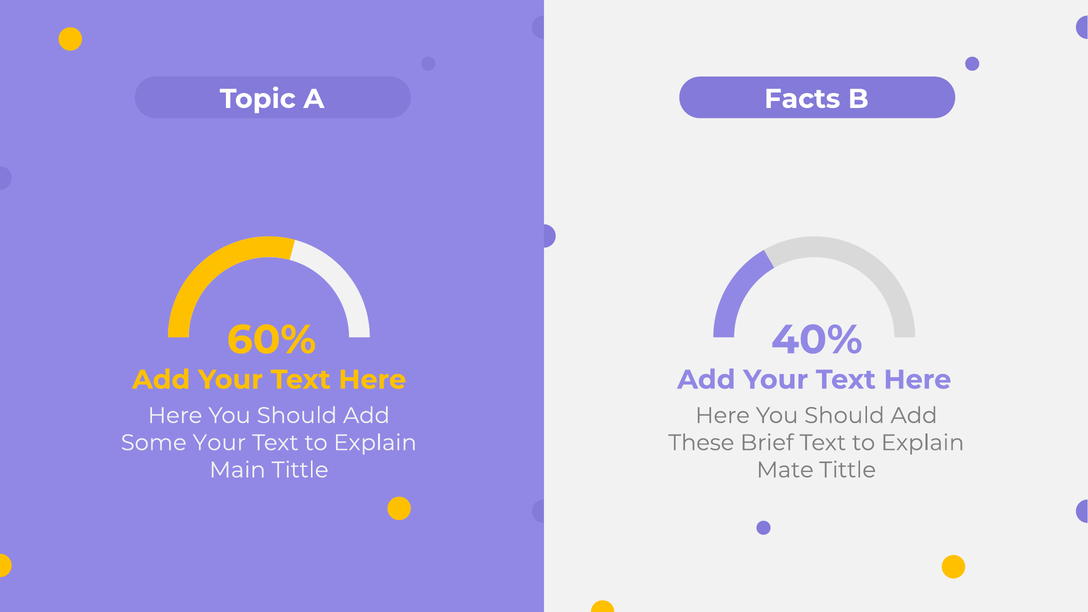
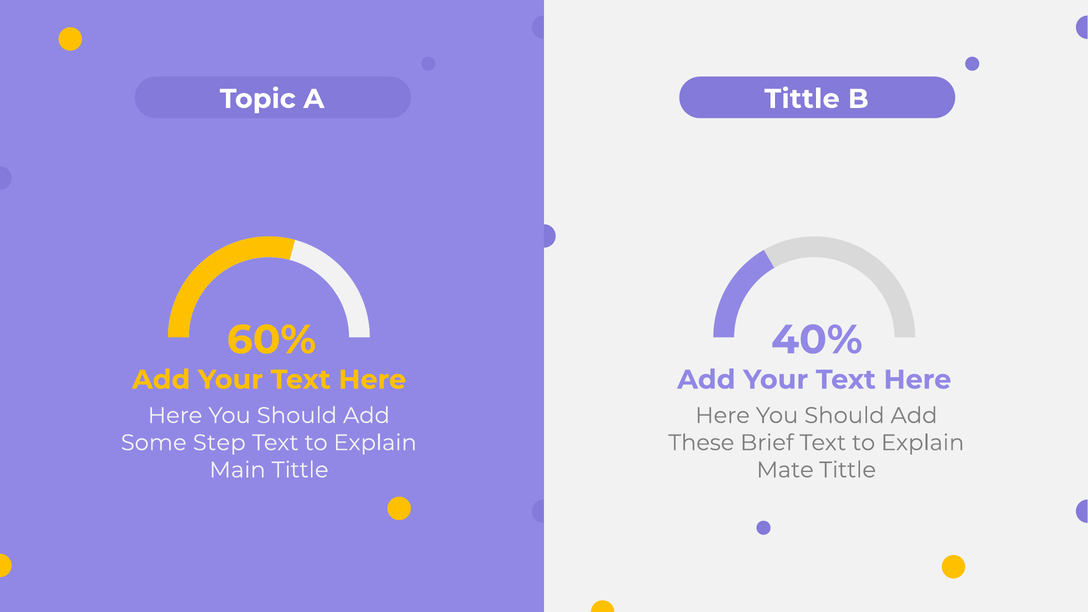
A Facts: Facts -> Tittle
Some Your: Your -> Step
